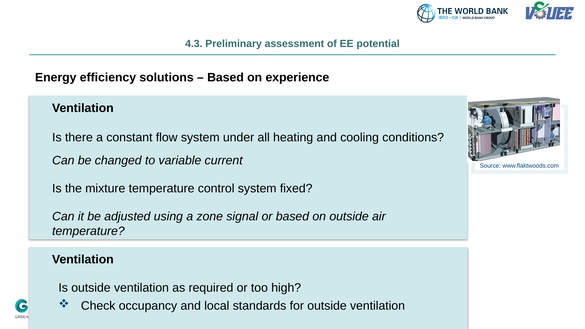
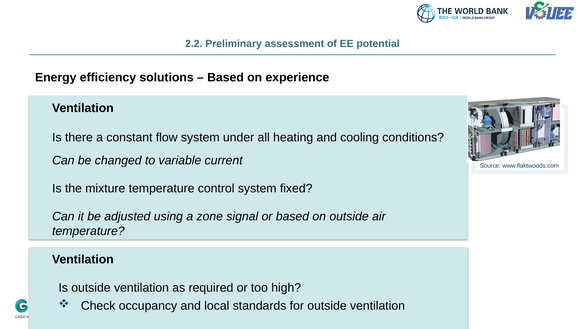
4.3: 4.3 -> 2.2
